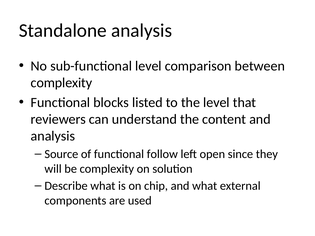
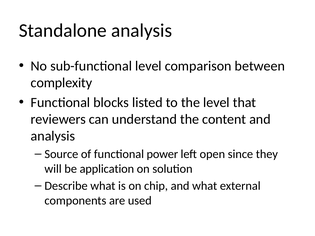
follow: follow -> power
be complexity: complexity -> application
